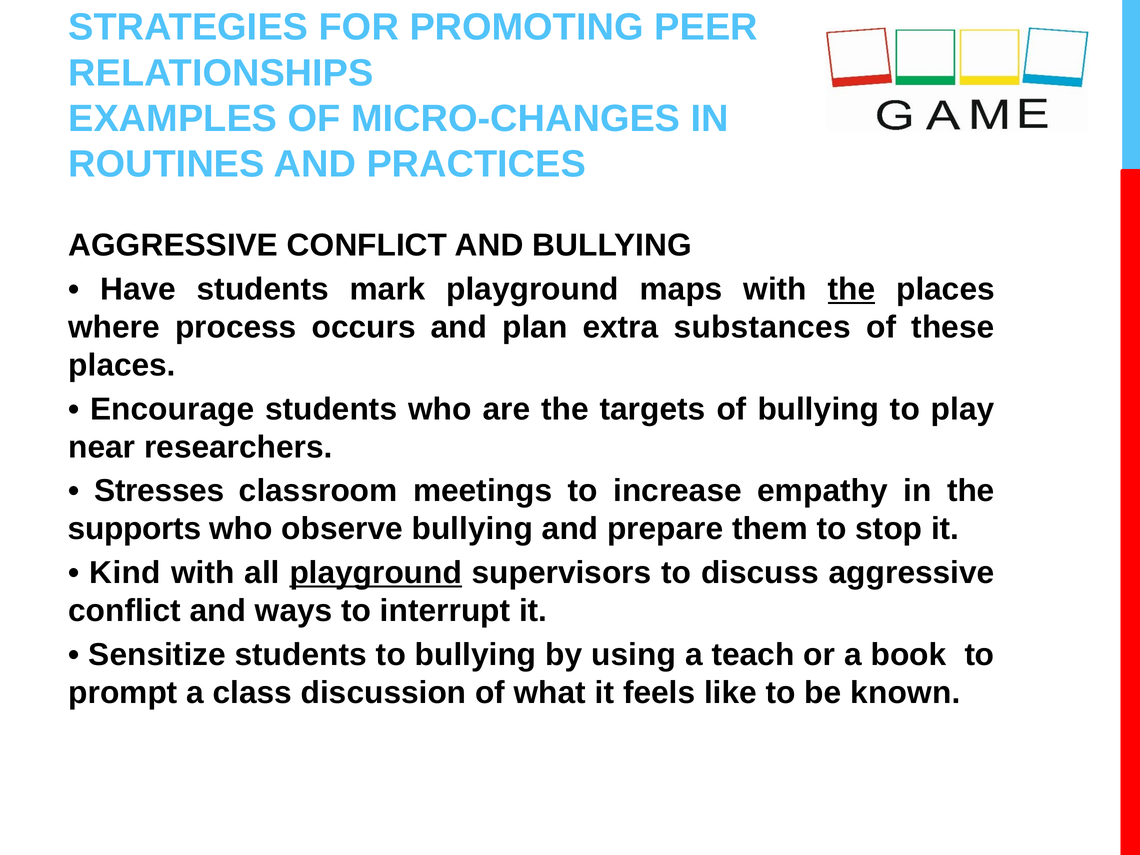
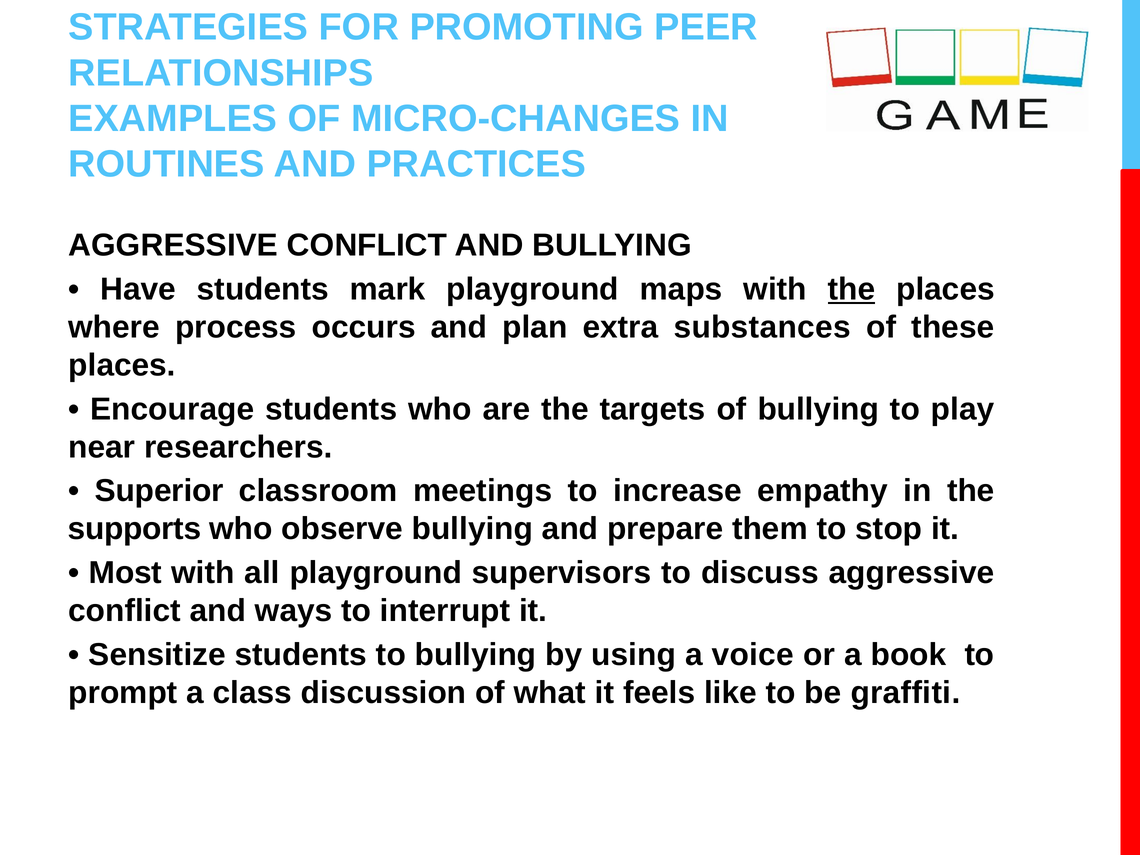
Stresses: Stresses -> Superior
Kind: Kind -> Most
playground at (376, 573) underline: present -> none
teach: teach -> voice
known: known -> graffiti
